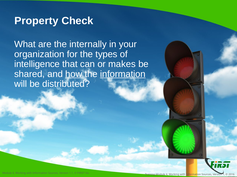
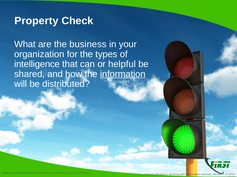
internally: internally -> business
makes: makes -> helpful
how underline: present -> none
